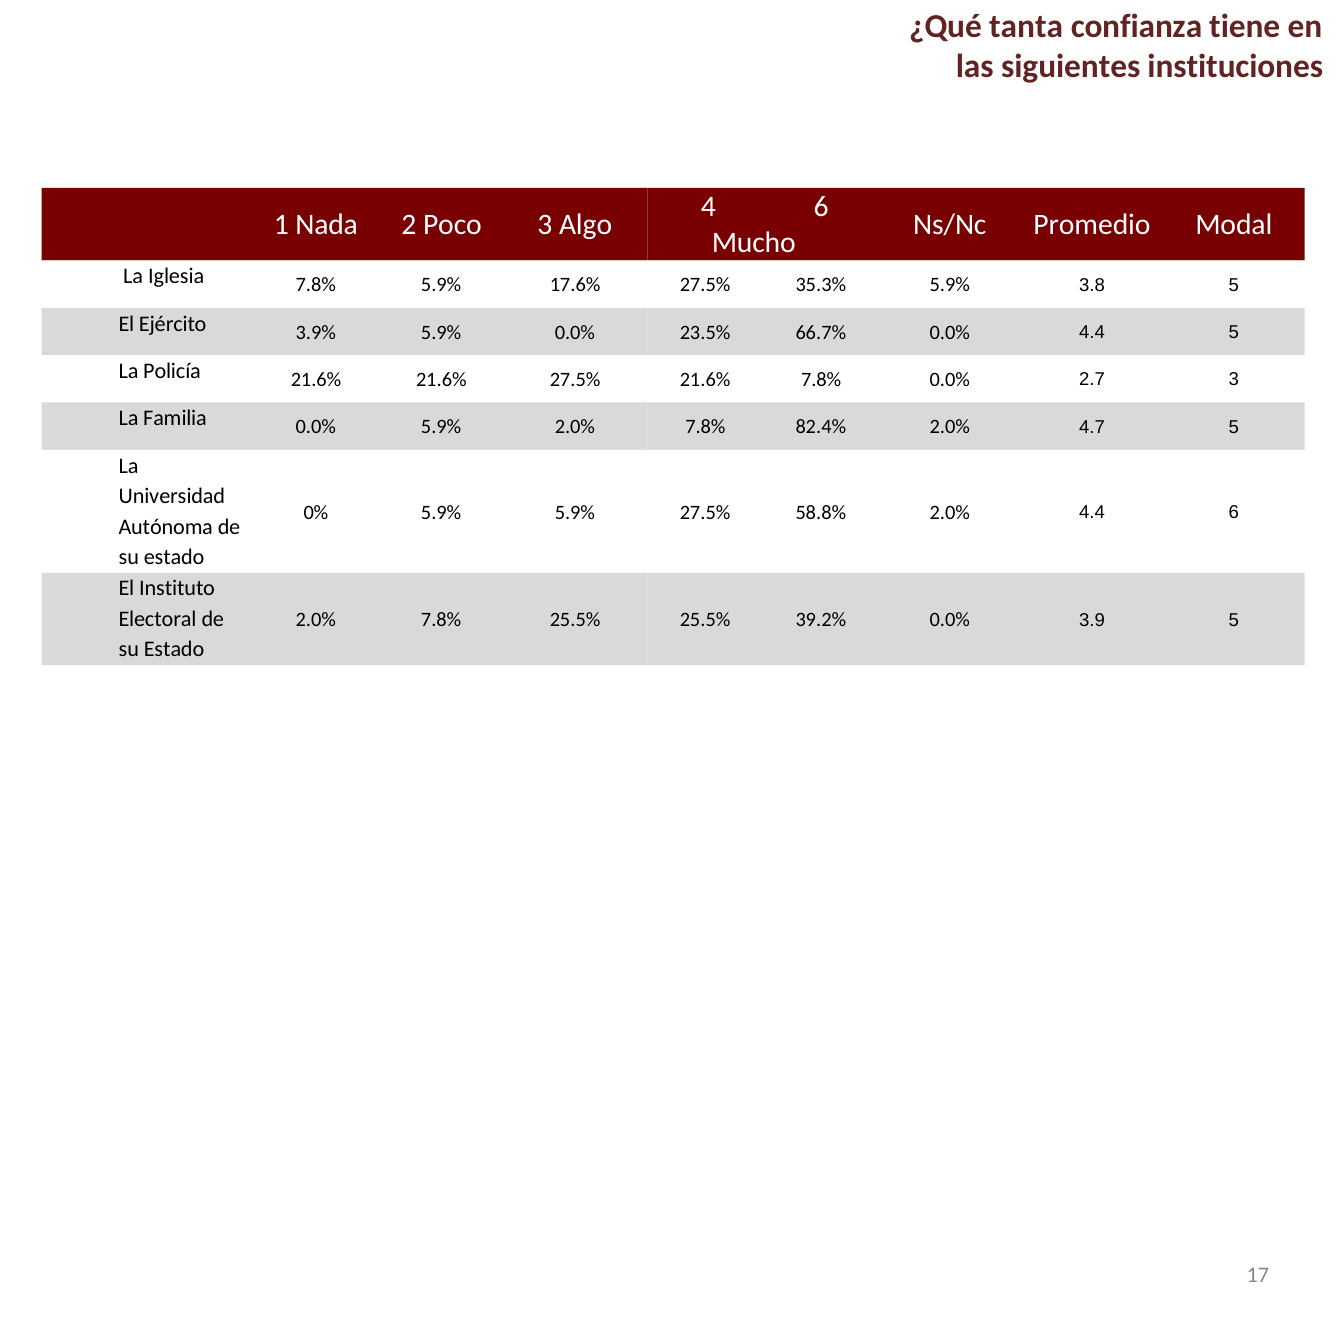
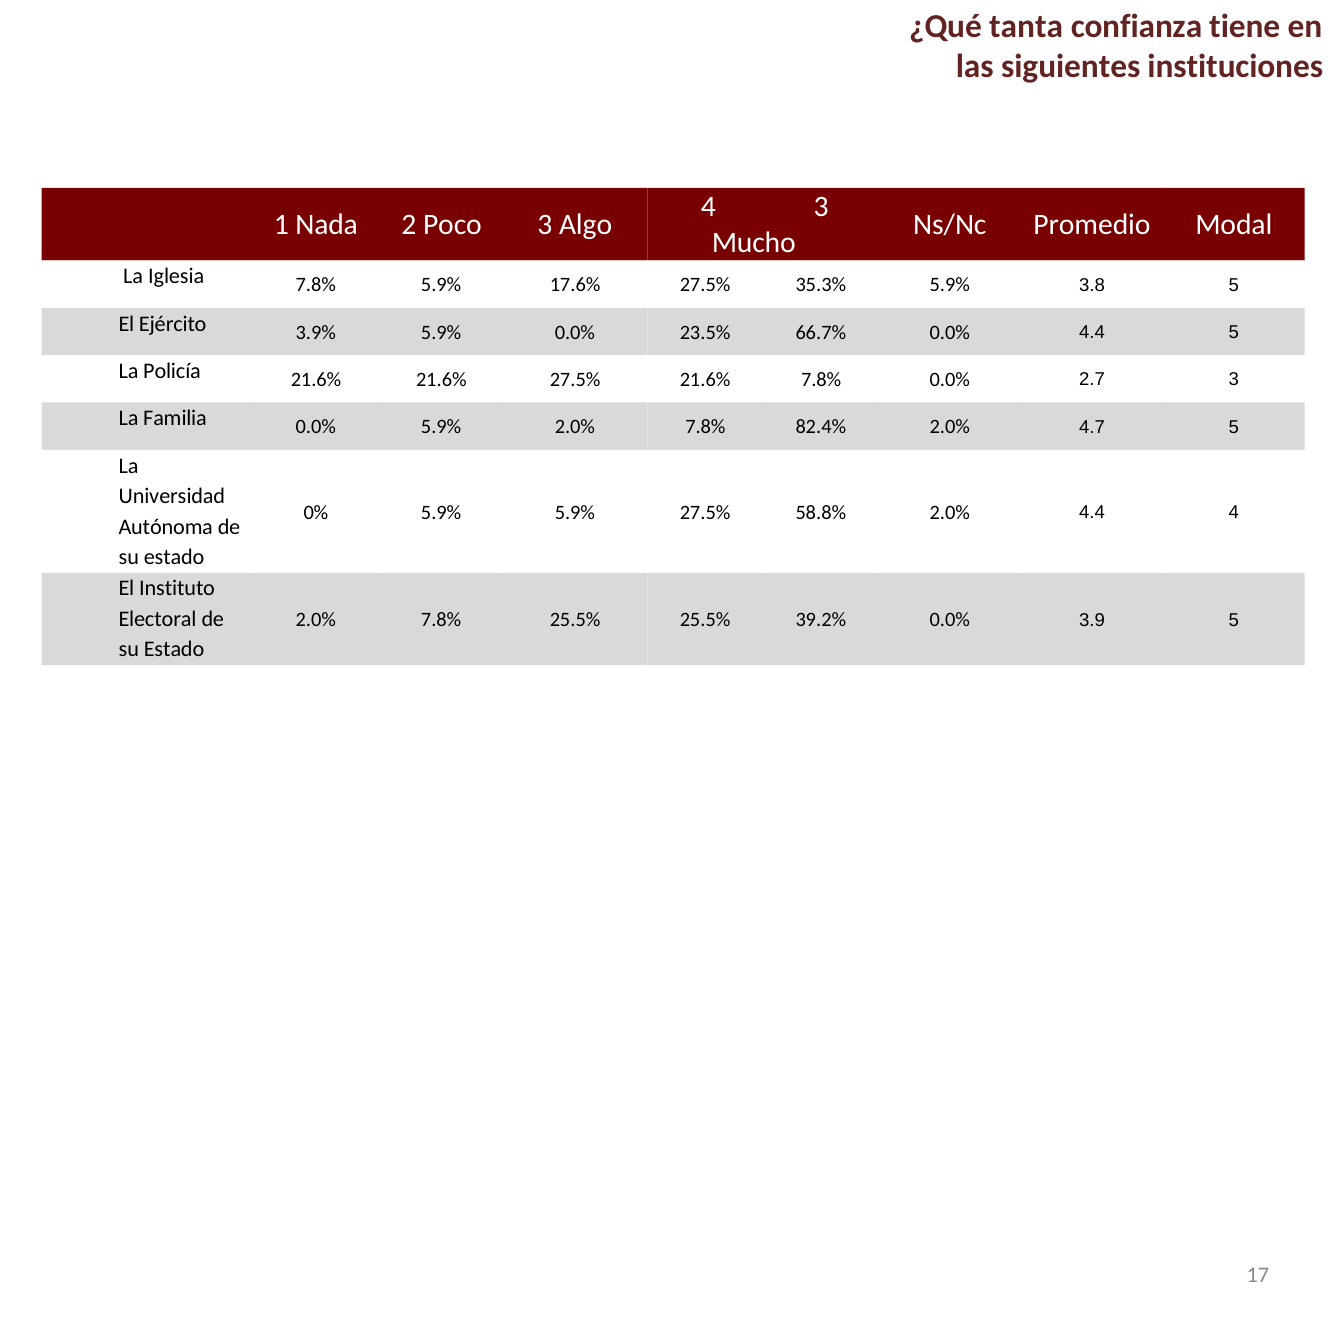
4 6: 6 -> 3
4.4 6: 6 -> 4
